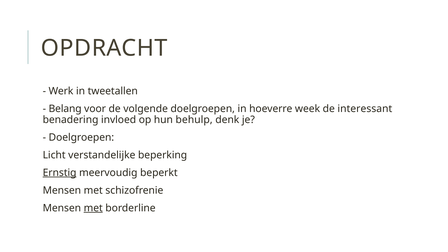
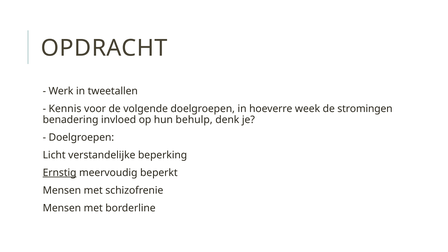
Belang: Belang -> Kennis
interessant: interessant -> stromingen
met at (93, 208) underline: present -> none
